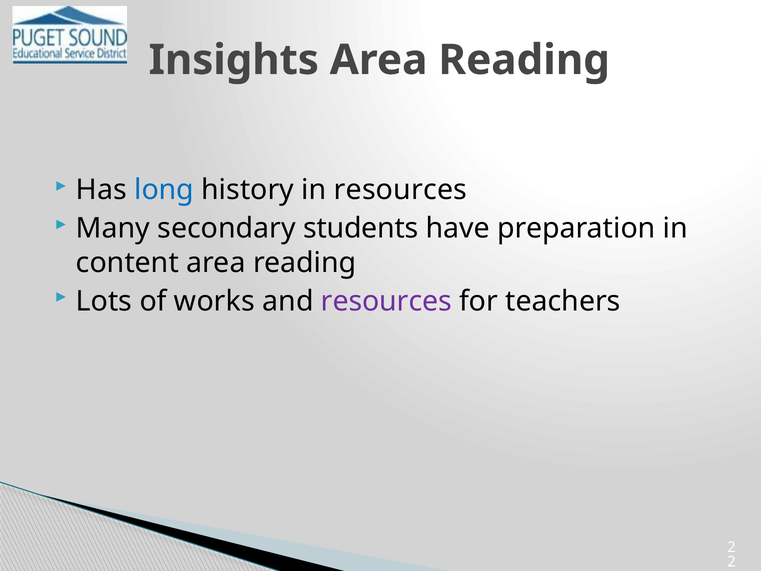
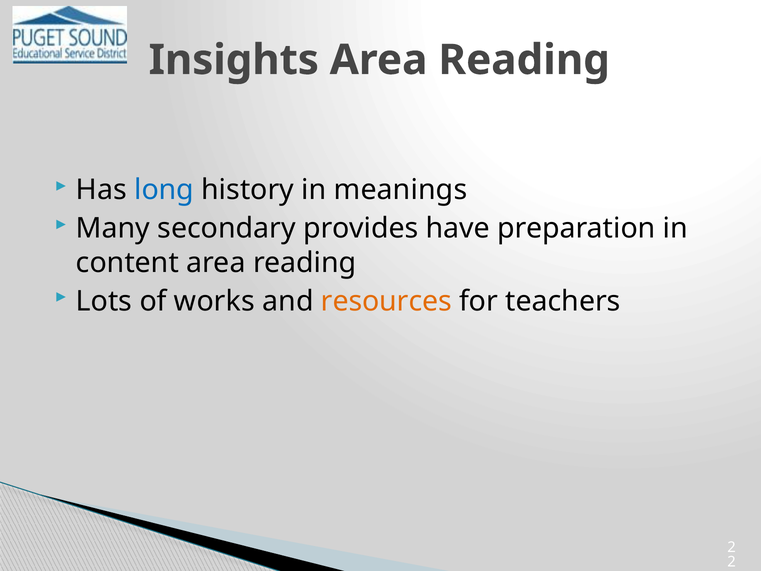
in resources: resources -> meanings
students: students -> provides
resources at (386, 301) colour: purple -> orange
